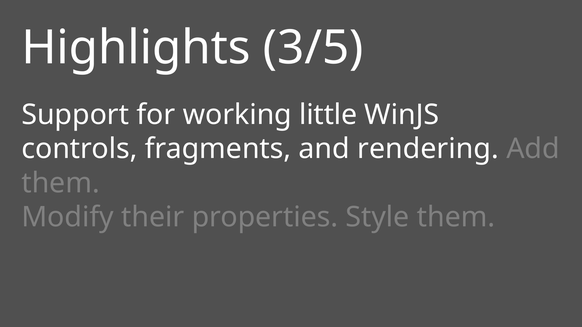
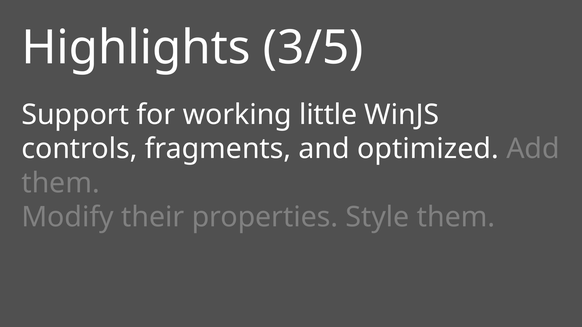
rendering: rendering -> optimized
